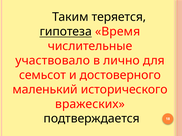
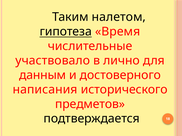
теряется: теряется -> налетом
семьсот: семьсот -> данным
маленький: маленький -> написания
вражеских: вражеских -> предметов
